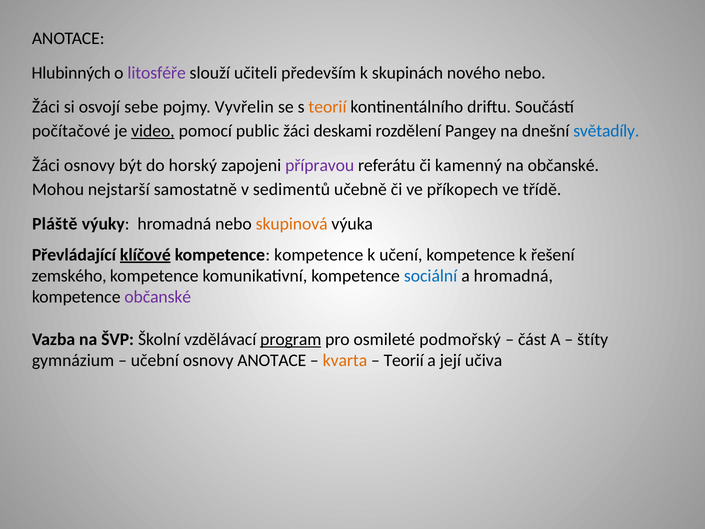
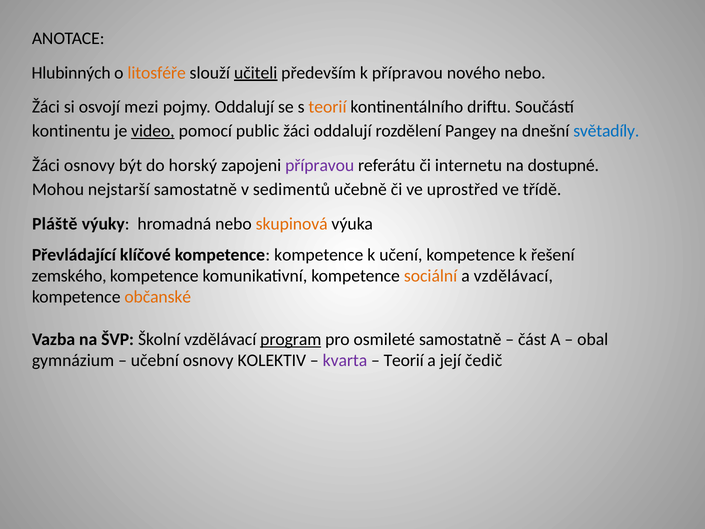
litosféře colour: purple -> orange
učiteli underline: none -> present
k skupinách: skupinách -> přípravou
sebe: sebe -> mezi
pojmy Vyvřelin: Vyvřelin -> Oddalují
počítačové: počítačové -> kontinentu
žáci deskami: deskami -> oddalují
kamenný: kamenný -> internetu
na občanské: občanské -> dostupné
příkopech: příkopech -> uprostřed
klíčové underline: present -> none
sociální colour: blue -> orange
a hromadná: hromadná -> vzdělávací
občanské at (158, 297) colour: purple -> orange
osmileté podmořský: podmořský -> samostatně
štíty: štíty -> obal
osnovy ANOTACE: ANOTACE -> KOLEKTIV
kvarta colour: orange -> purple
učiva: učiva -> čedič
